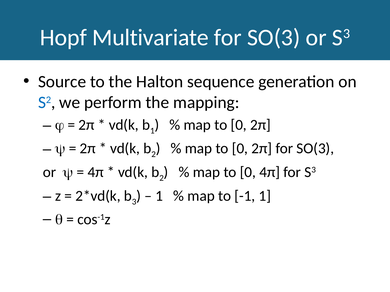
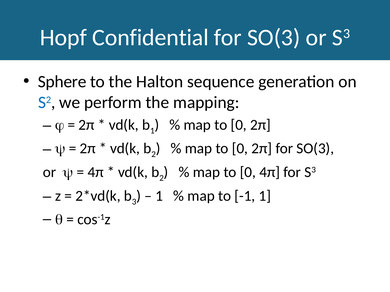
Multivariate: Multivariate -> Confidential
Source: Source -> Sphere
